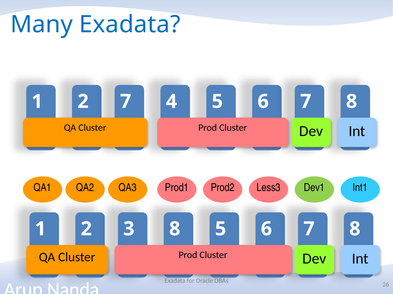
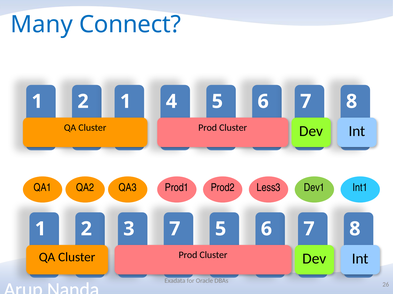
Many Exadata: Exadata -> Connect
2 7: 7 -> 1
3 8: 8 -> 7
